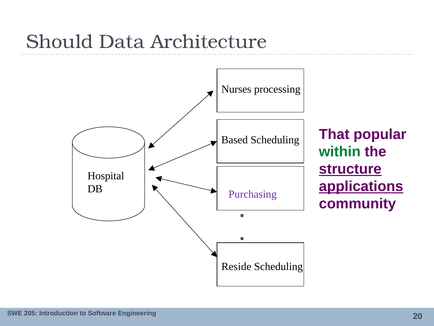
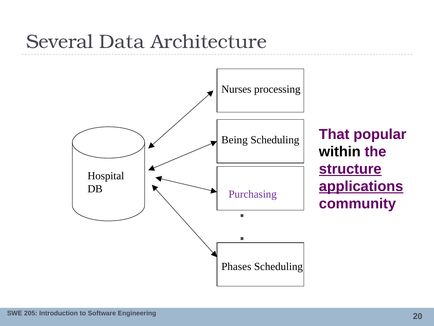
Should: Should -> Several
Based: Based -> Being
within colour: green -> black
Reside: Reside -> Phases
